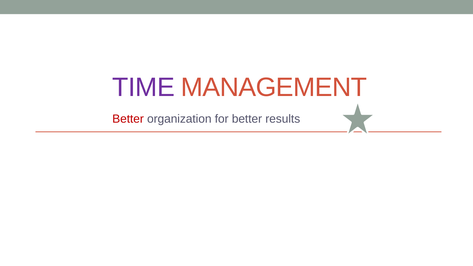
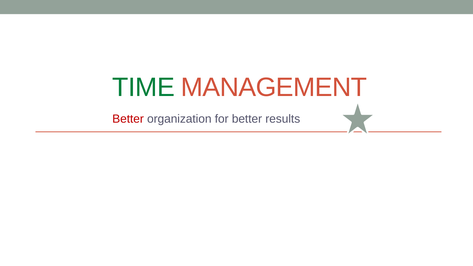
TIME colour: purple -> green
